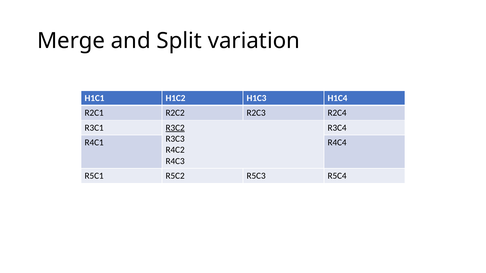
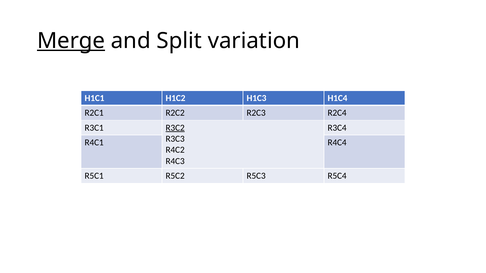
Merge underline: none -> present
